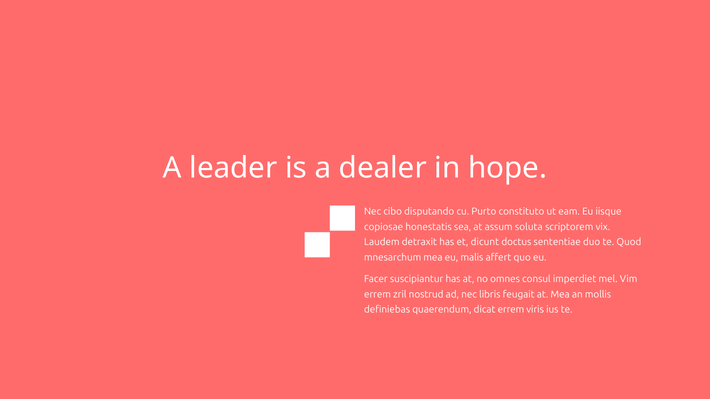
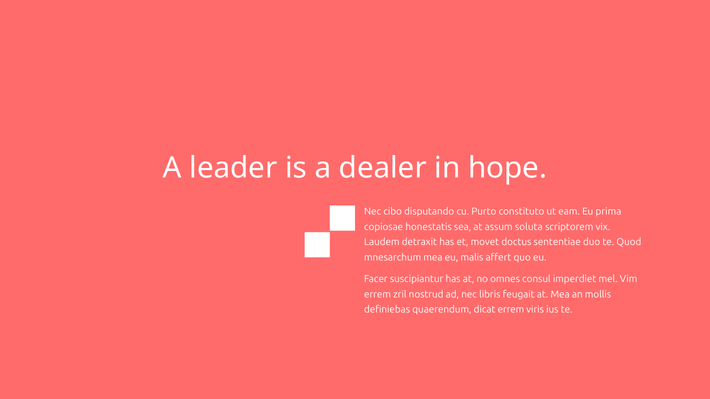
iisque: iisque -> prima
dicunt: dicunt -> movet
